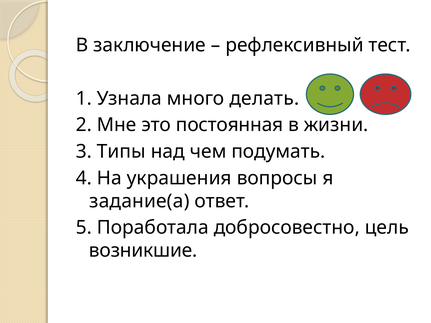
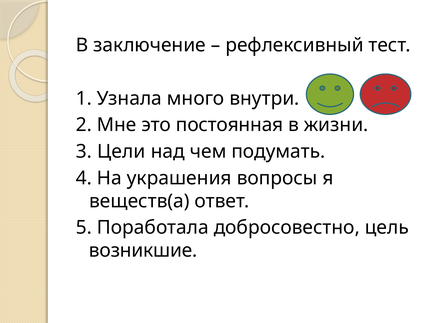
делать: делать -> внутри
Типы: Типы -> Цели
задание(а: задание(а -> веществ(а
